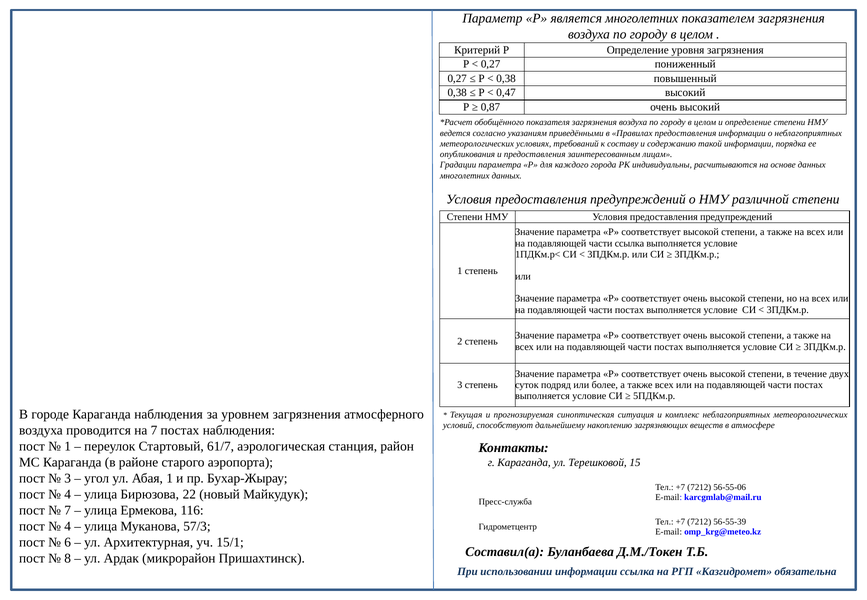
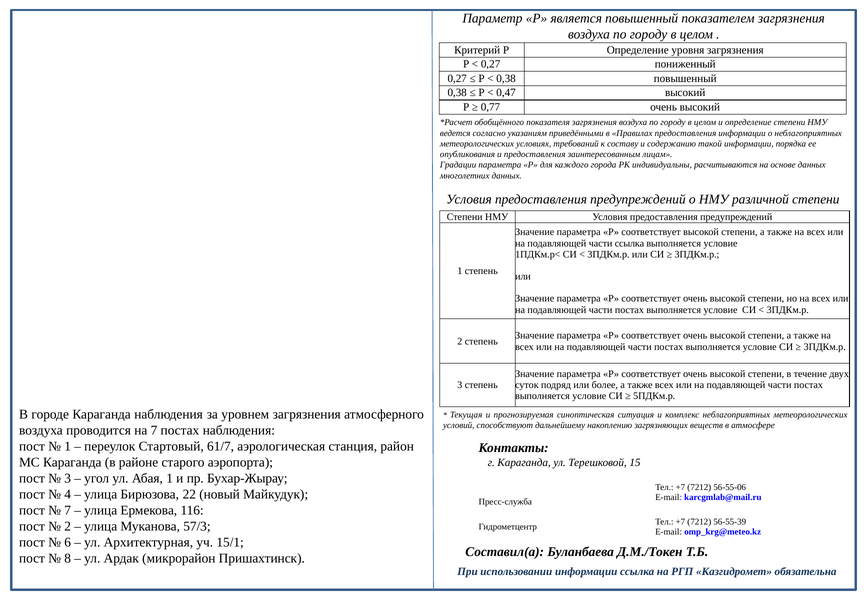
является многолетних: многолетних -> повышенный
0,87: 0,87 -> 0,77
4 at (68, 526): 4 -> 2
